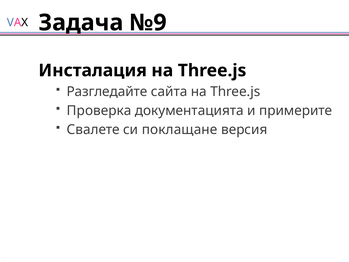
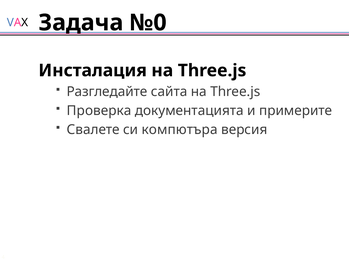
№9: №9 -> №0
поклащане: поклащане -> компютъра
